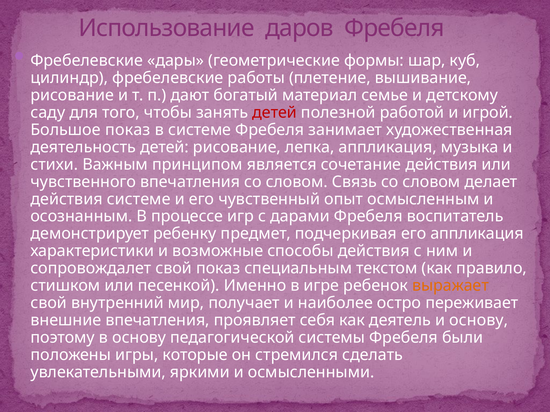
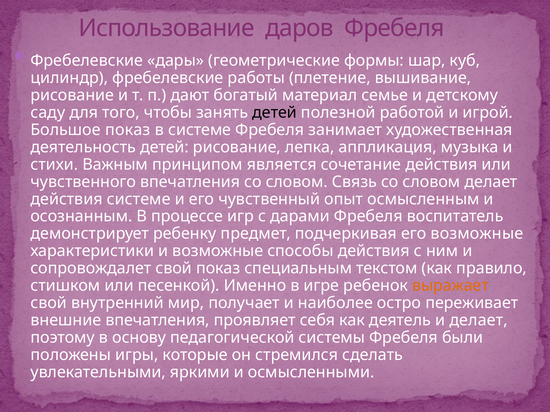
детей at (275, 113) colour: red -> black
его аппликация: аппликация -> возможные
и основу: основу -> делает
